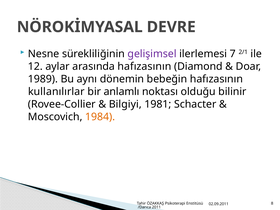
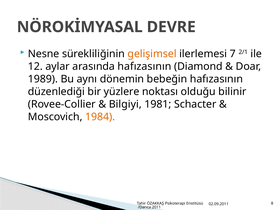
gelişimsel colour: purple -> orange
kullanılırlar: kullanılırlar -> düzenlediği
anlamlı: anlamlı -> yüzlere
